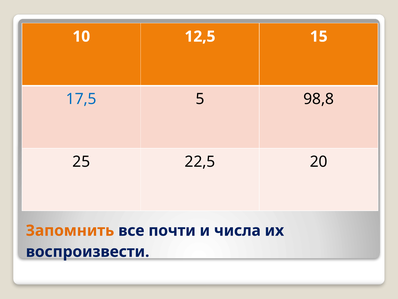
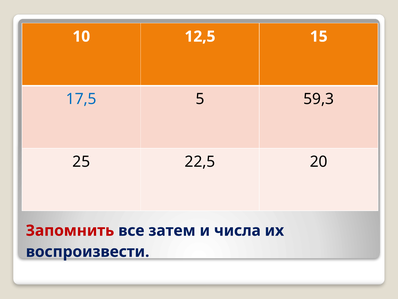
98,8: 98,8 -> 59,3
Запомнить colour: orange -> red
почти: почти -> затем
